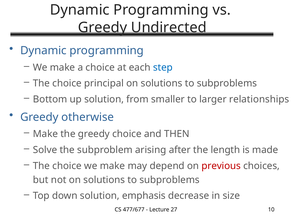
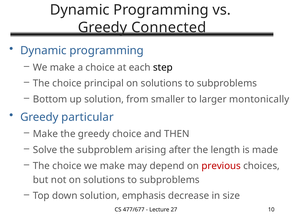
Undirected: Undirected -> Connected
step colour: blue -> black
relationships: relationships -> montonically
otherwise: otherwise -> particular
